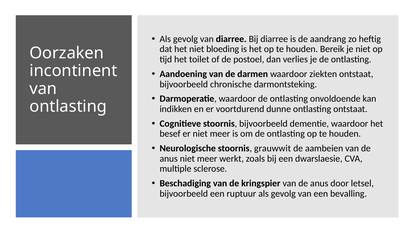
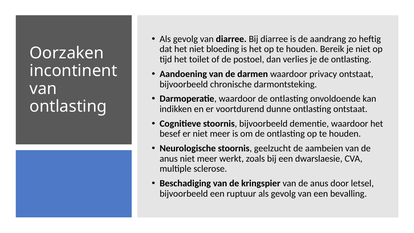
ziekten: ziekten -> privacy
grauwwit: grauwwit -> geelzucht
